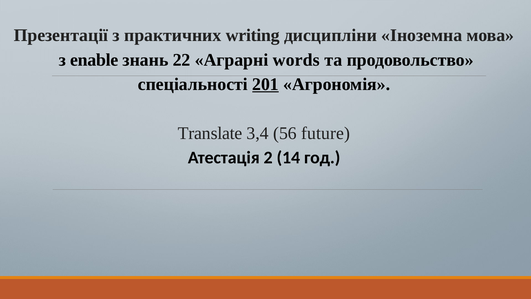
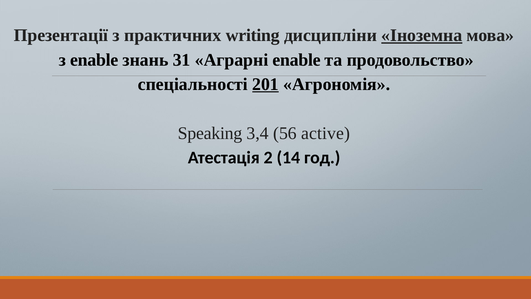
Іноземна underline: none -> present
22: 22 -> 31
Аграрні words: words -> enable
Translate: Translate -> Speaking
future: future -> active
